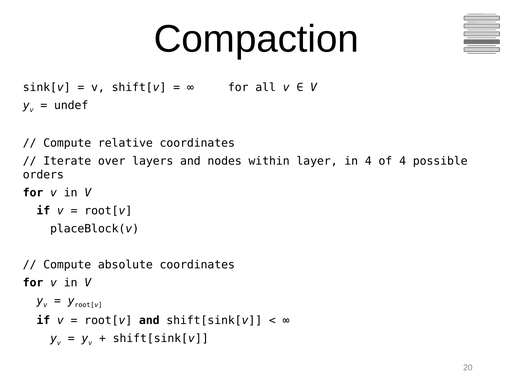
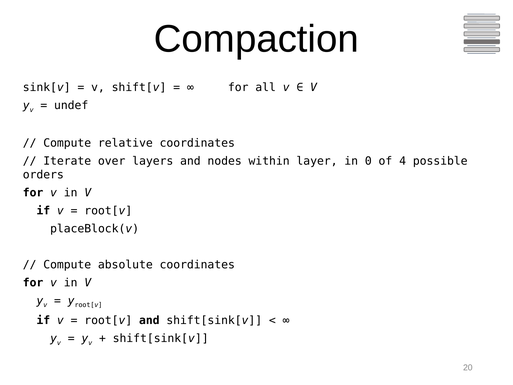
in 4: 4 -> 0
